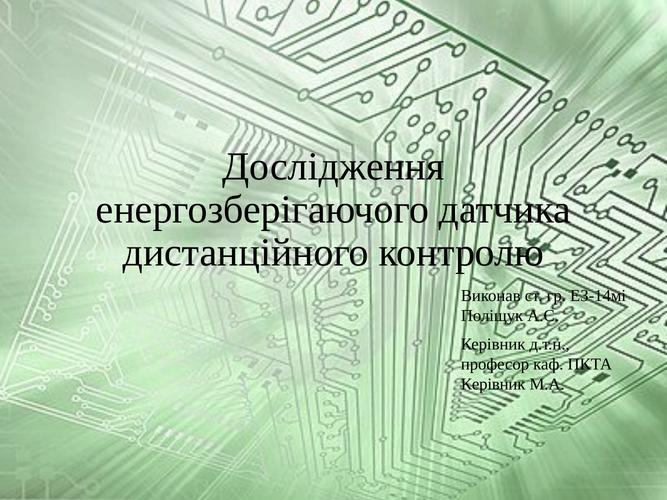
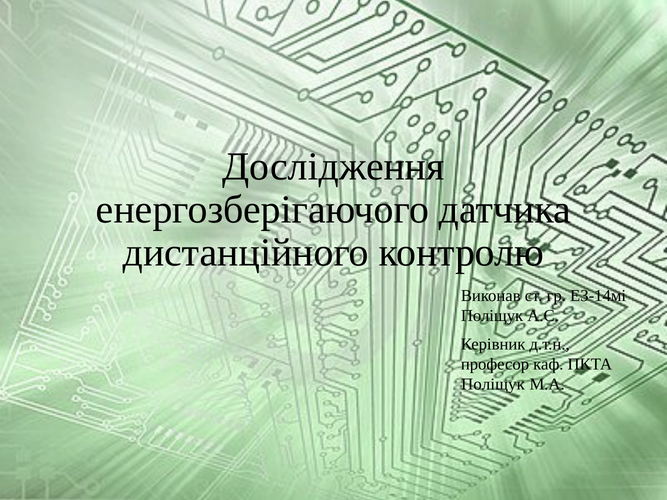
Керівник at (493, 384): Керівник -> Поліщук
